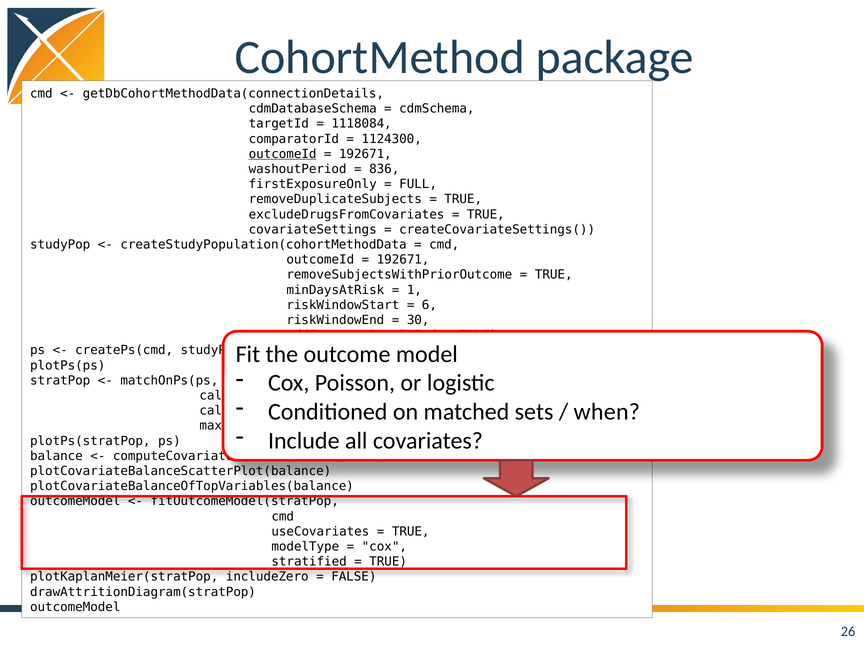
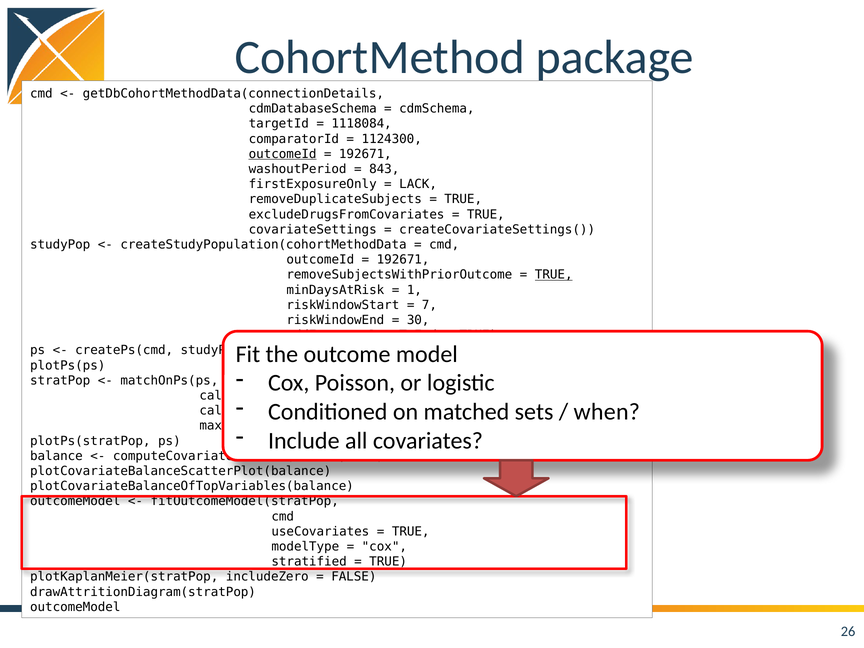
836: 836 -> 843
FULL: FULL -> LACK
TRUE at (554, 275) underline: none -> present
6: 6 -> 7
